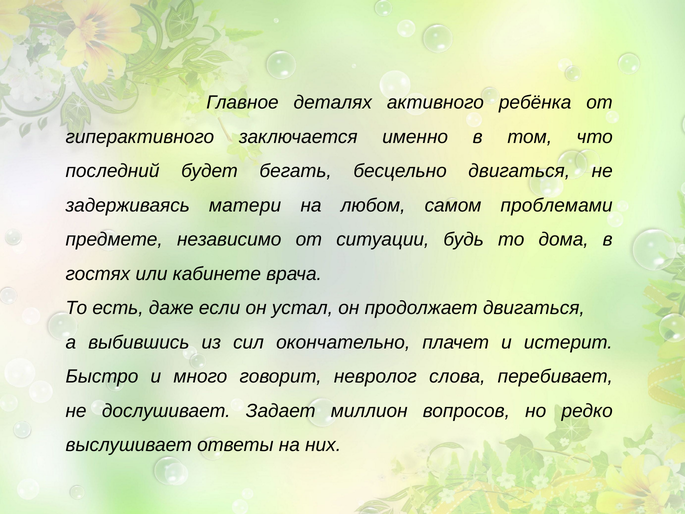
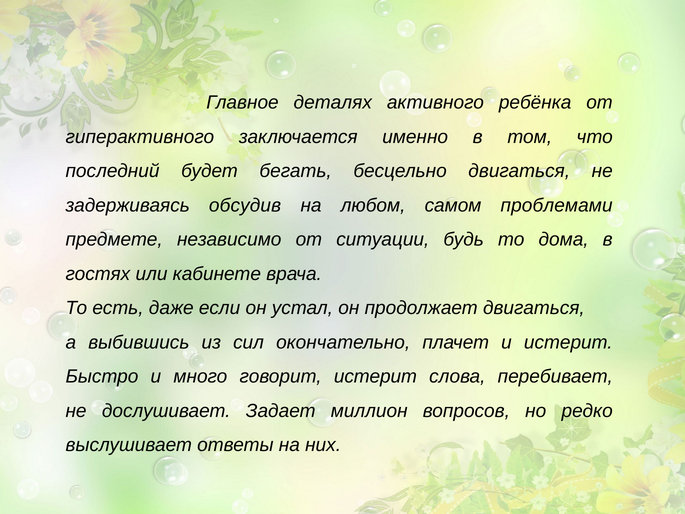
матери: матери -> обсудив
говорит невролог: невролог -> истерит
